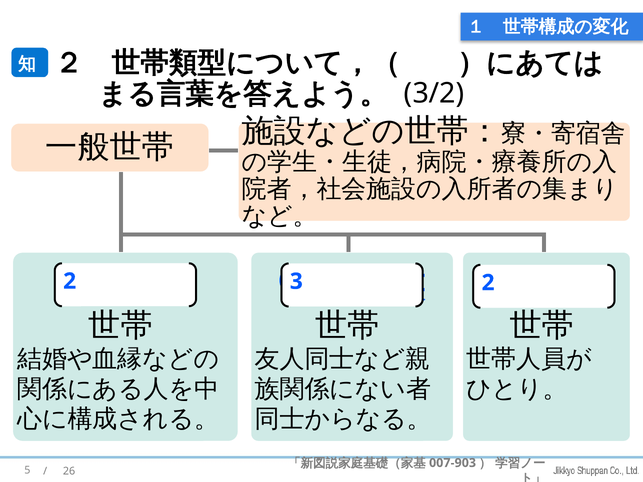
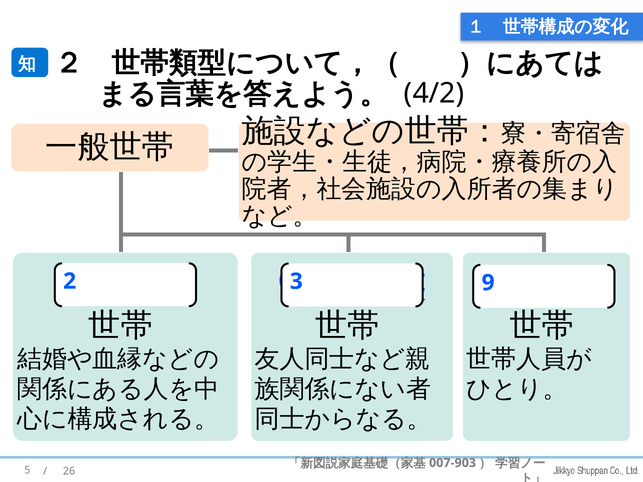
3/2: 3/2 -> 4/2
2 at (488, 283): 2 -> 9
